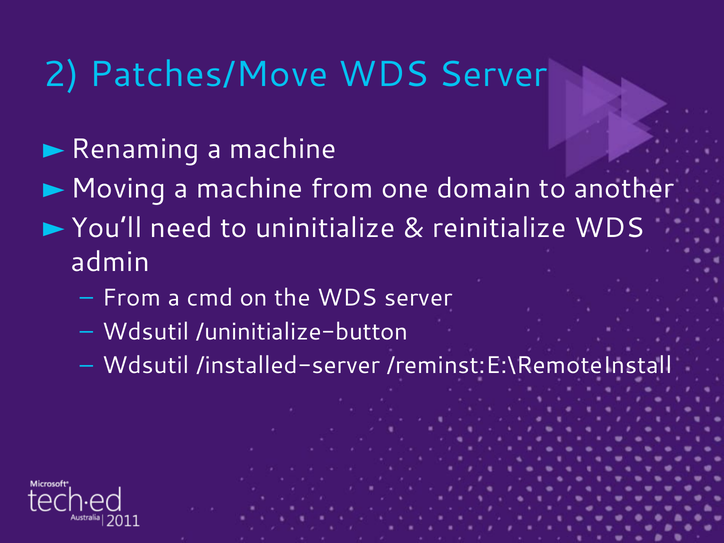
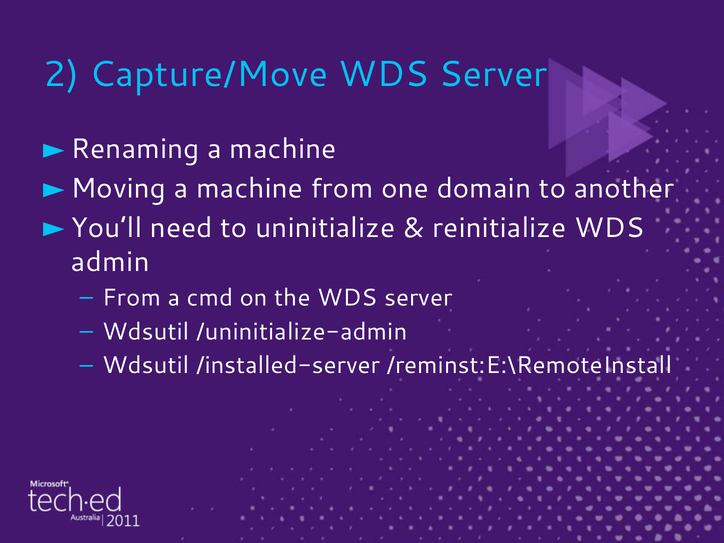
Patches/Move: Patches/Move -> Capture/Move
/uninitialize-button: /uninitialize-button -> /uninitialize-admin
